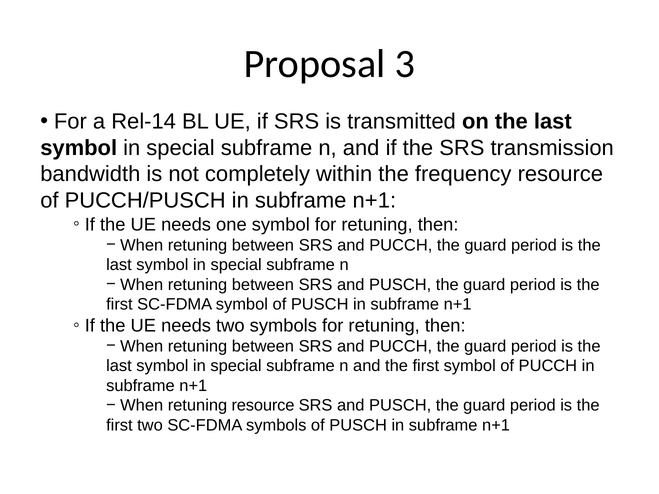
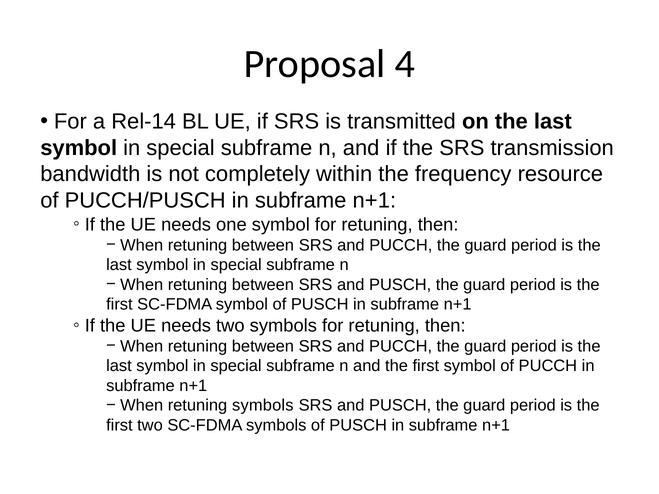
3: 3 -> 4
retuning resource: resource -> symbols
